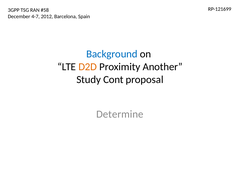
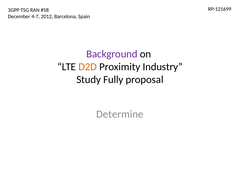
Background colour: blue -> purple
Another: Another -> Industry
Cont: Cont -> Fully
